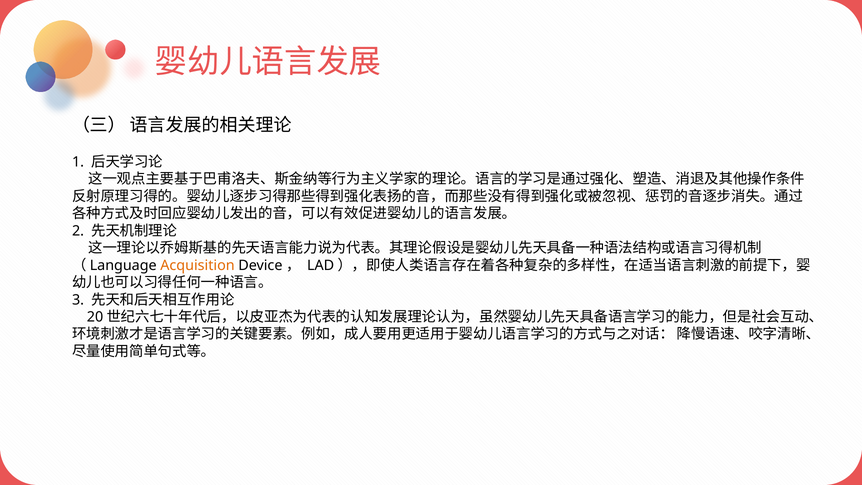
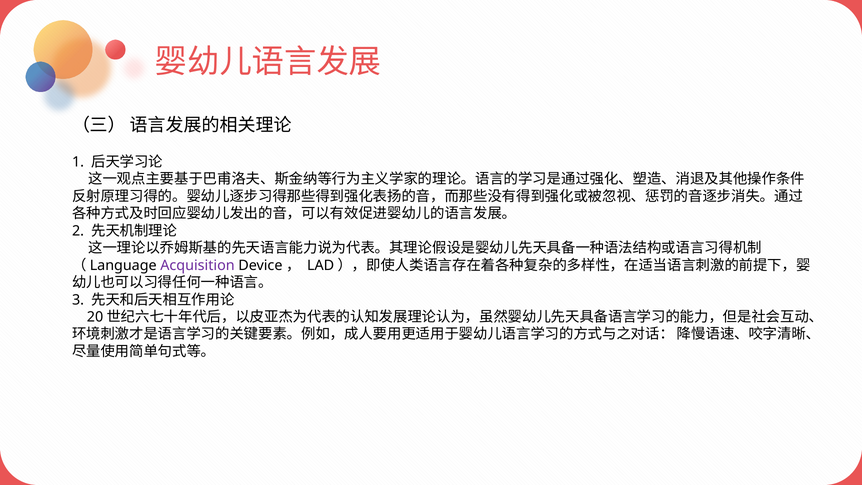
Acquisition colour: orange -> purple
